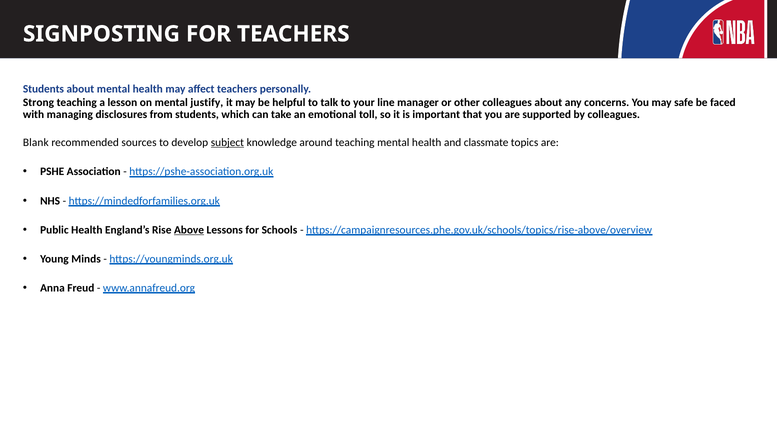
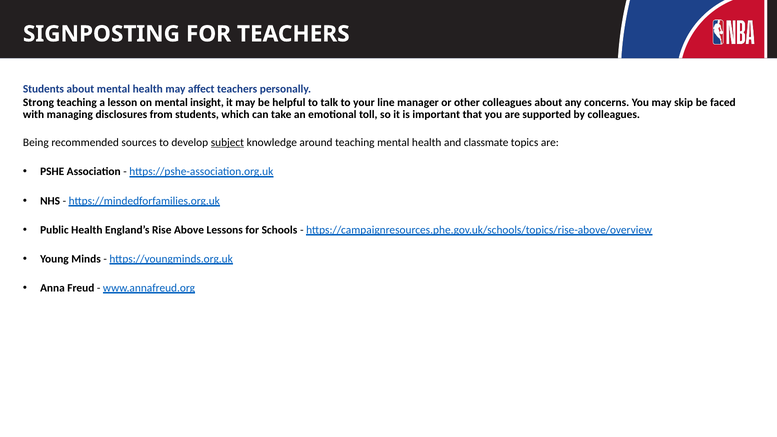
justify: justify -> insight
safe: safe -> skip
Blank: Blank -> Being
Above underline: present -> none
